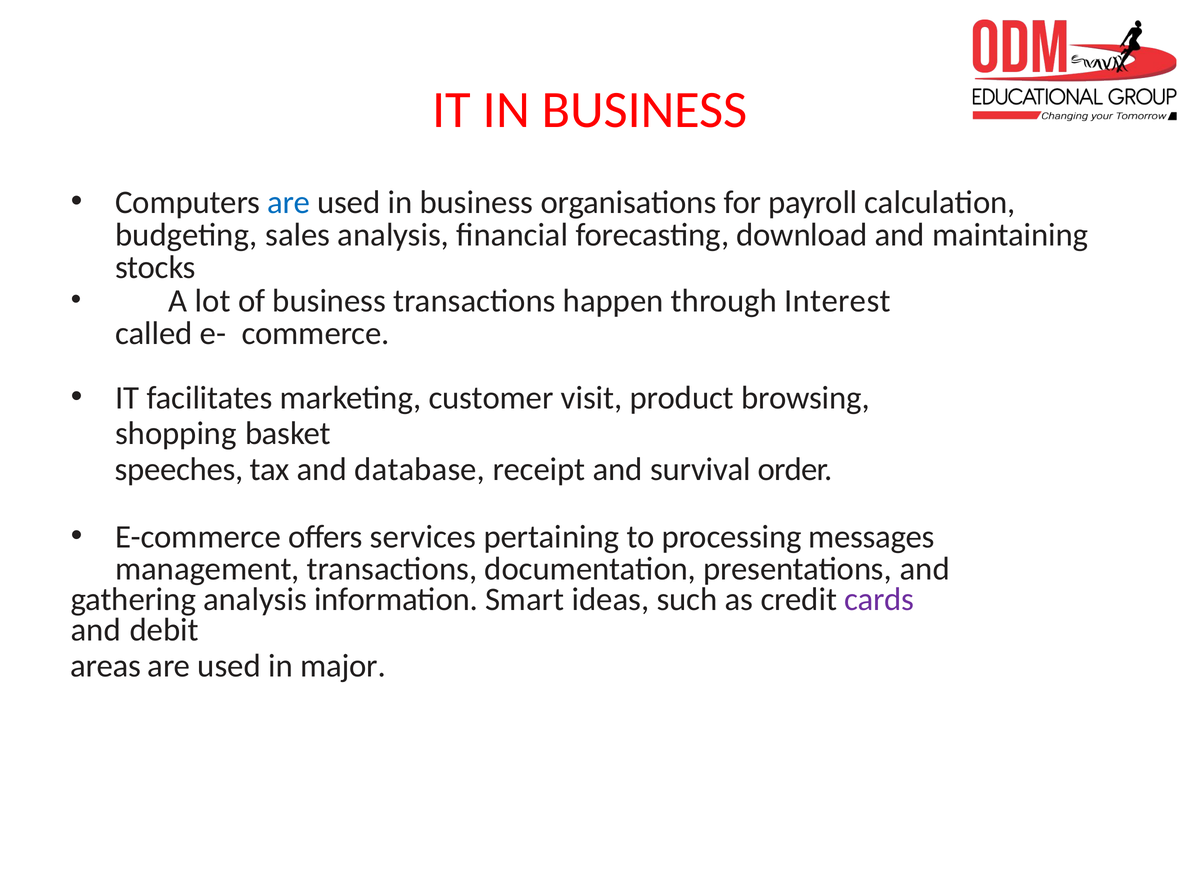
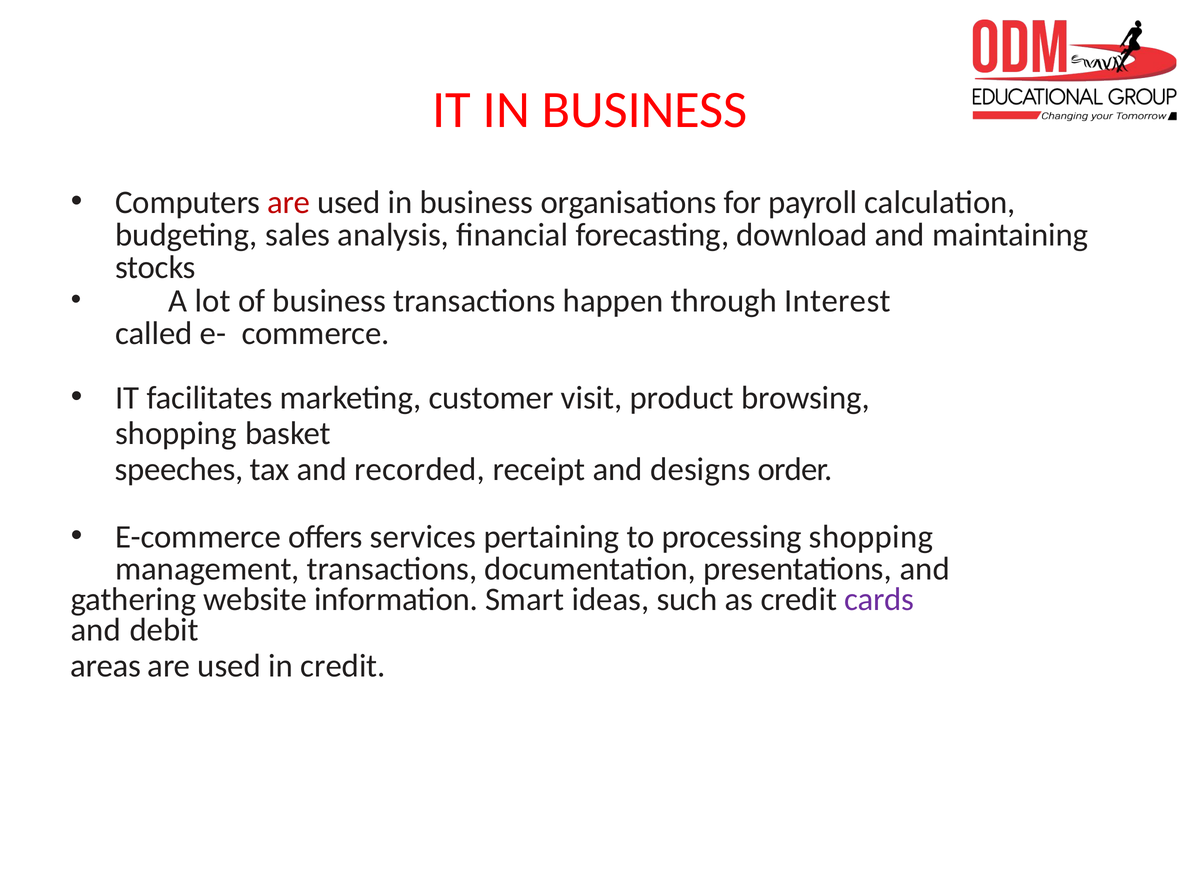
are at (289, 203) colour: blue -> red
database: database -> recorded
survival: survival -> designs
processing messages: messages -> shopping
gathering analysis: analysis -> website
in major: major -> credit
